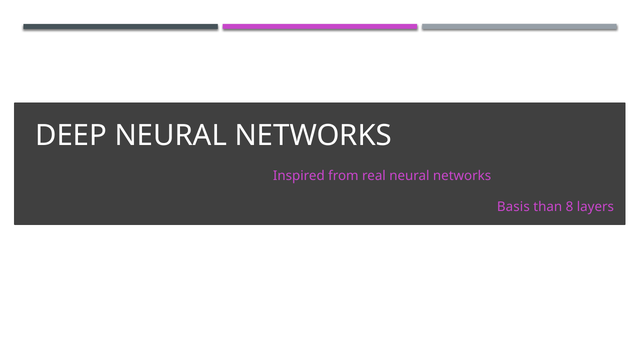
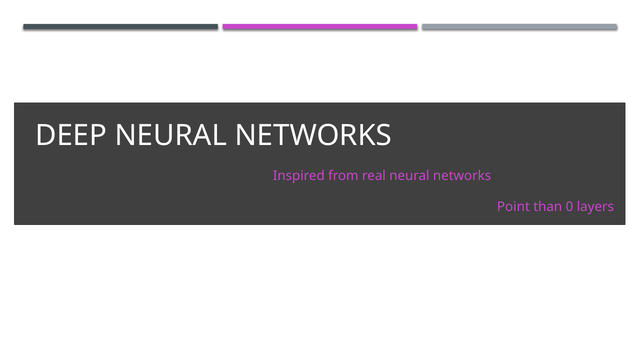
Basis: Basis -> Point
8: 8 -> 0
